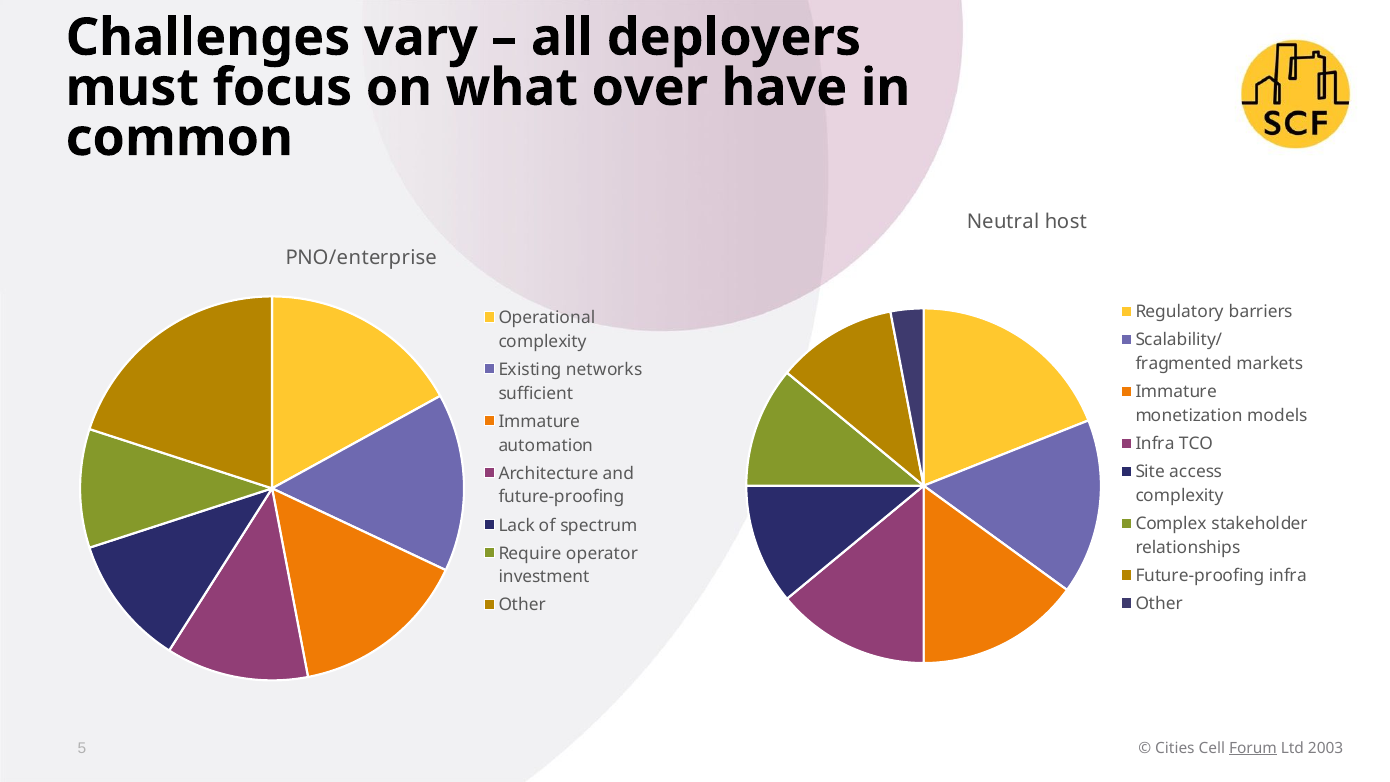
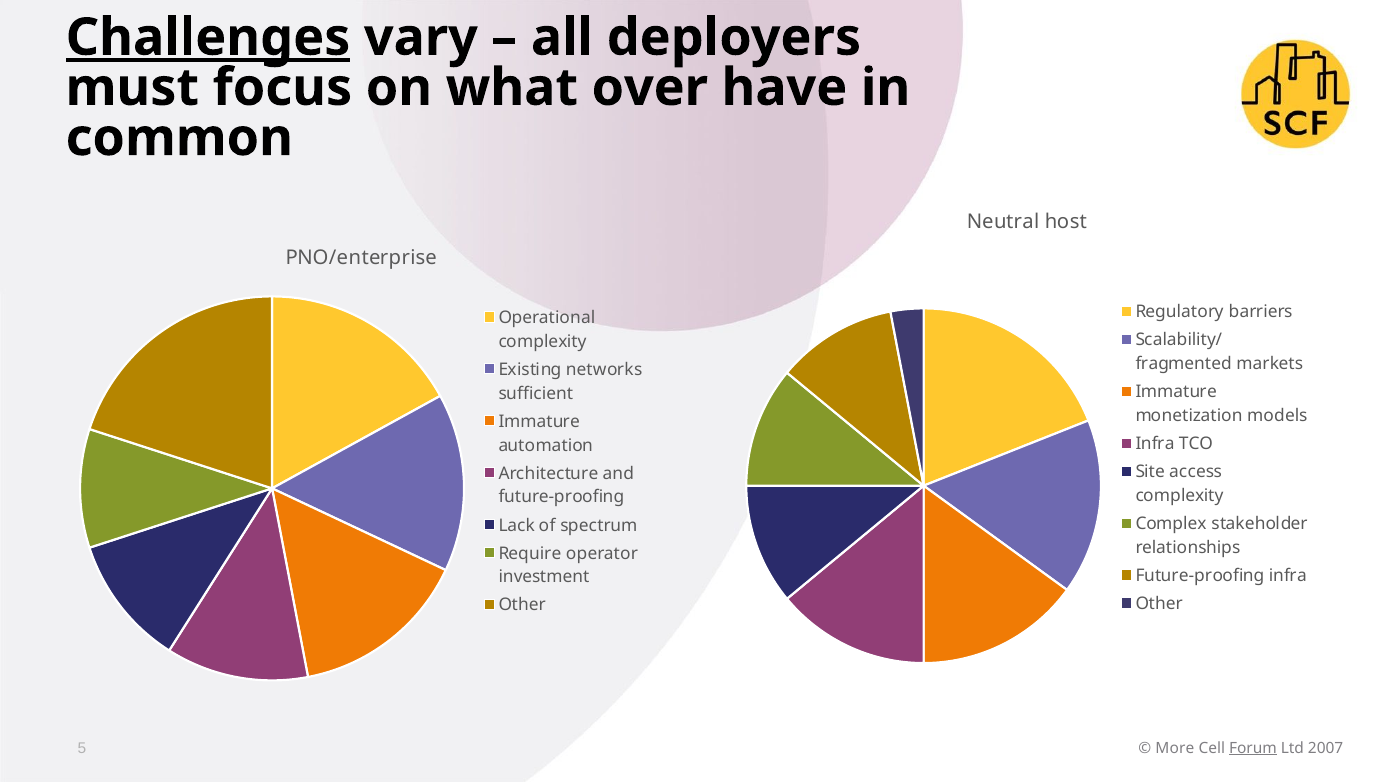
Challenges underline: none -> present
Cities: Cities -> More
2003: 2003 -> 2007
